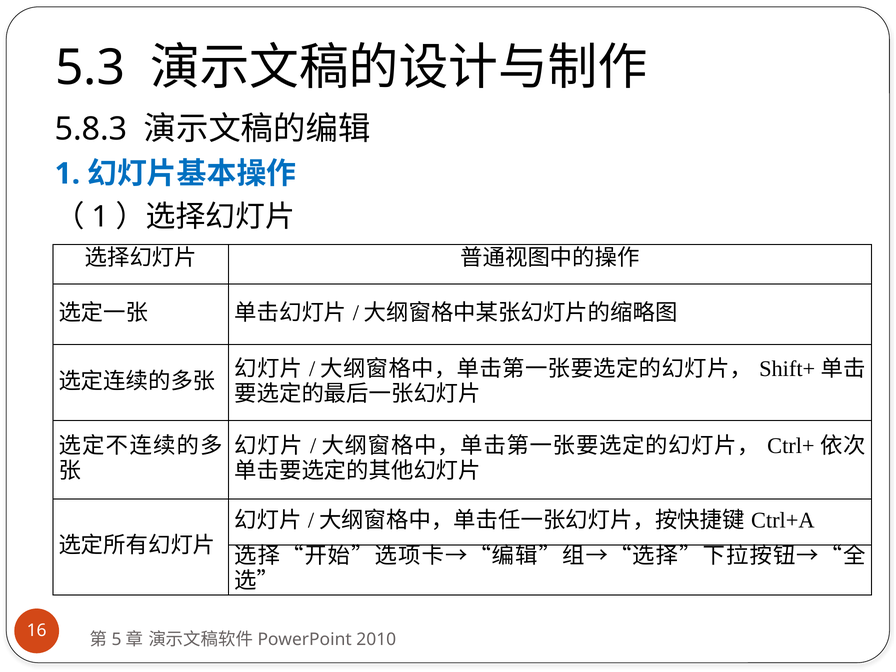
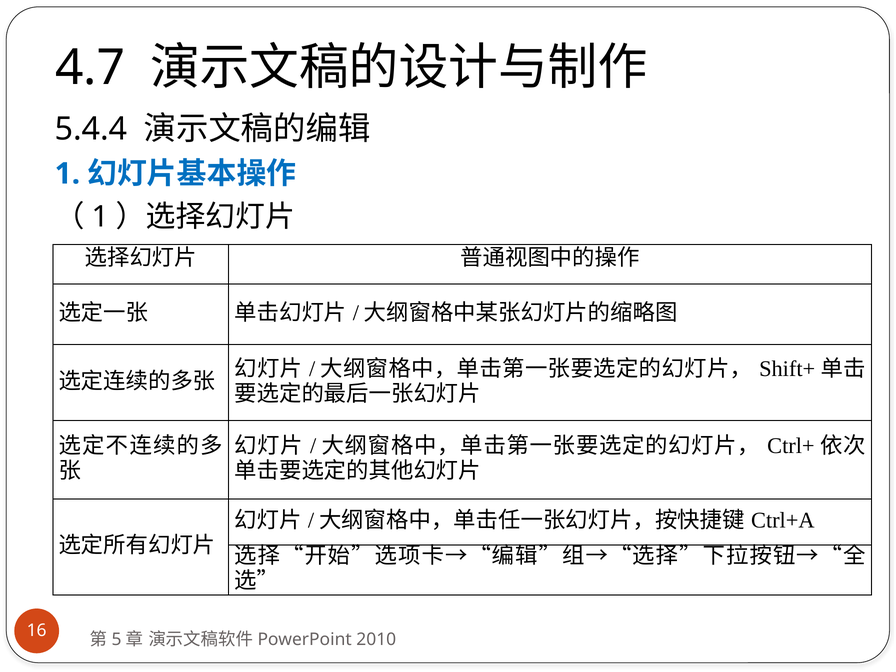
5.3: 5.3 -> 4.7
5.8.3: 5.8.3 -> 5.4.4
